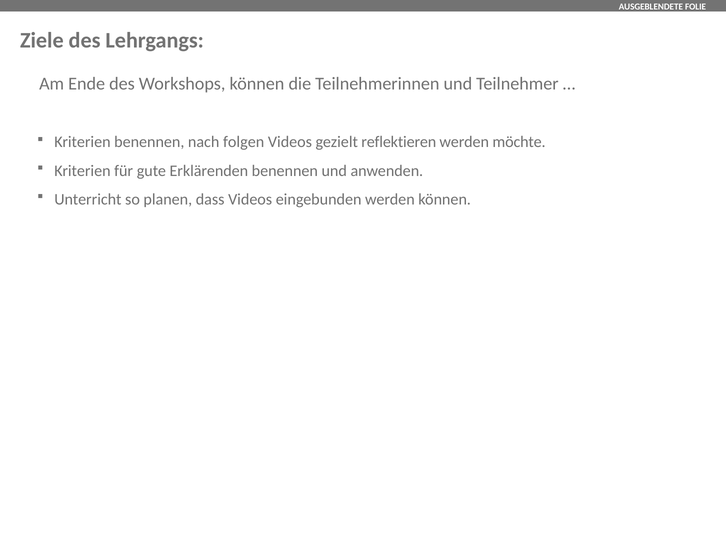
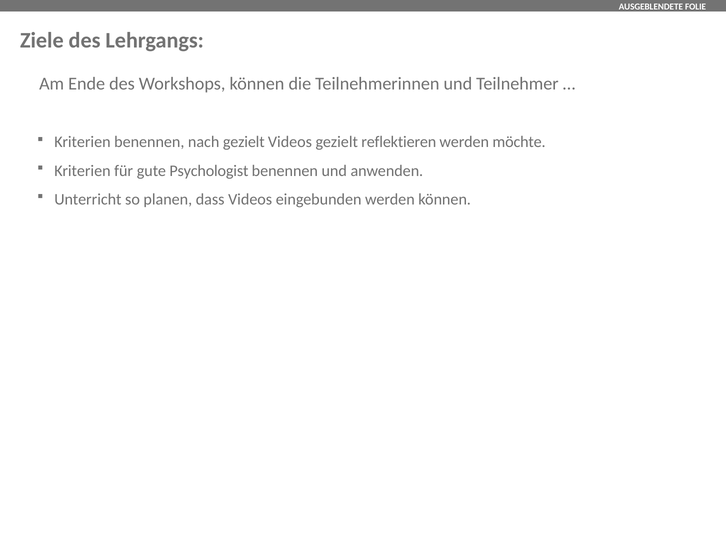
nach folgen: folgen -> gezielt
Erklärenden: Erklärenden -> Psychologist
